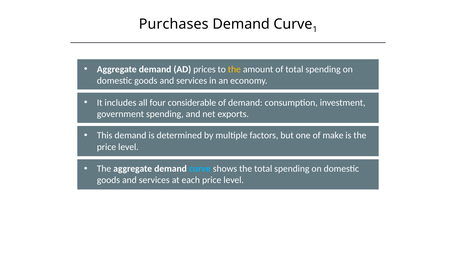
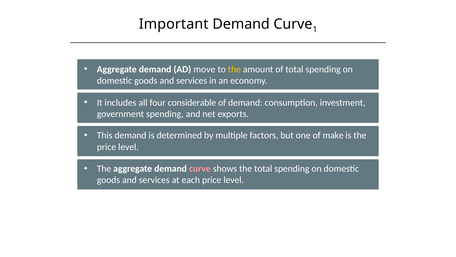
Purchases: Purchases -> Important
prices: prices -> move
curve at (200, 168) colour: light blue -> pink
